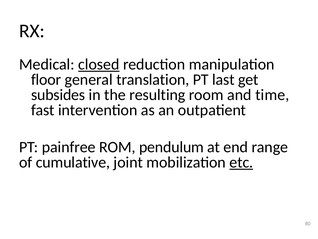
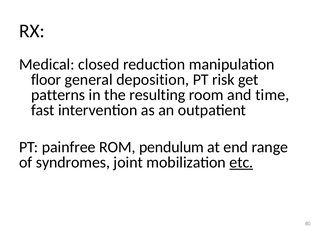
closed underline: present -> none
translation: translation -> deposition
last: last -> risk
subsides: subsides -> patterns
cumulative: cumulative -> syndromes
